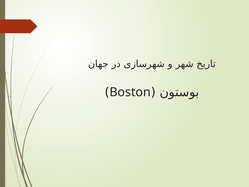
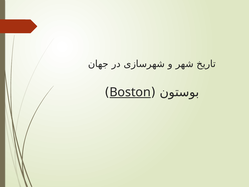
Boston underline: none -> present
